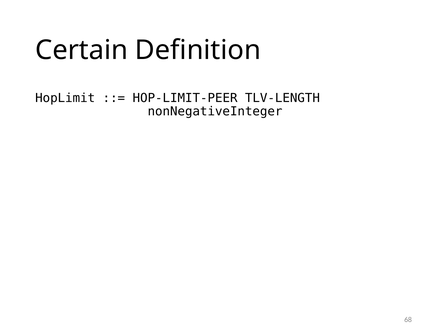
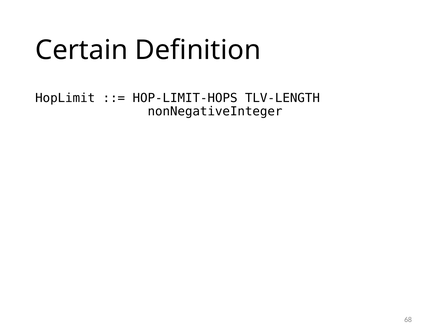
HOP-LIMIT-PEER: HOP-LIMIT-PEER -> HOP-LIMIT-HOPS
